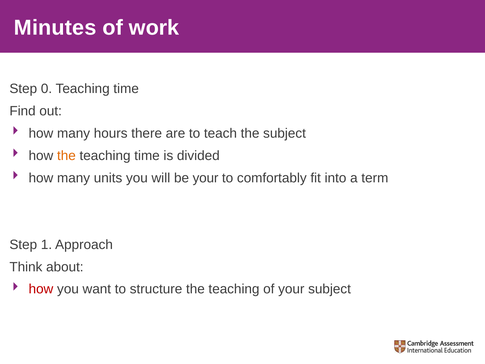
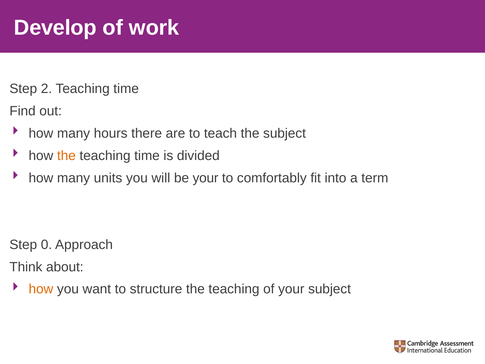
Minutes: Minutes -> Develop
0: 0 -> 2
1: 1 -> 0
how at (41, 289) colour: red -> orange
